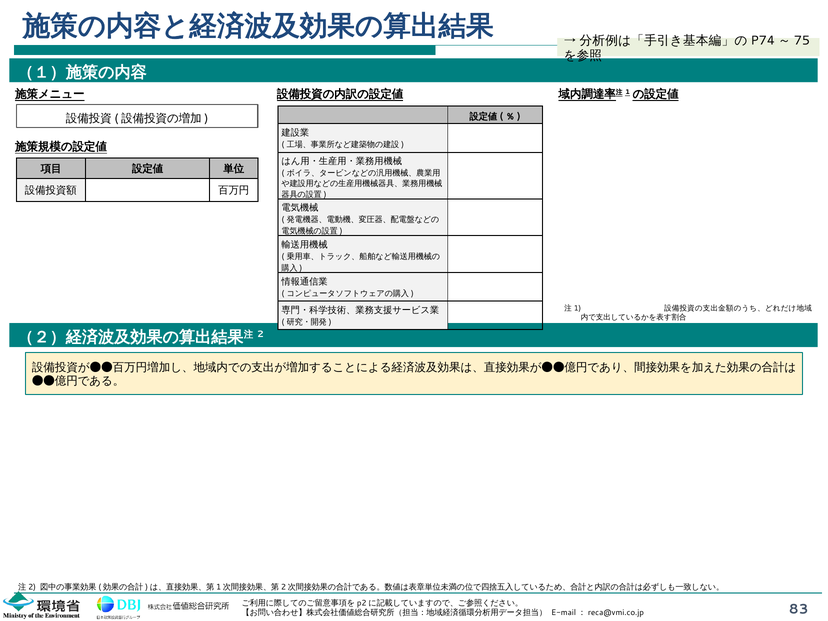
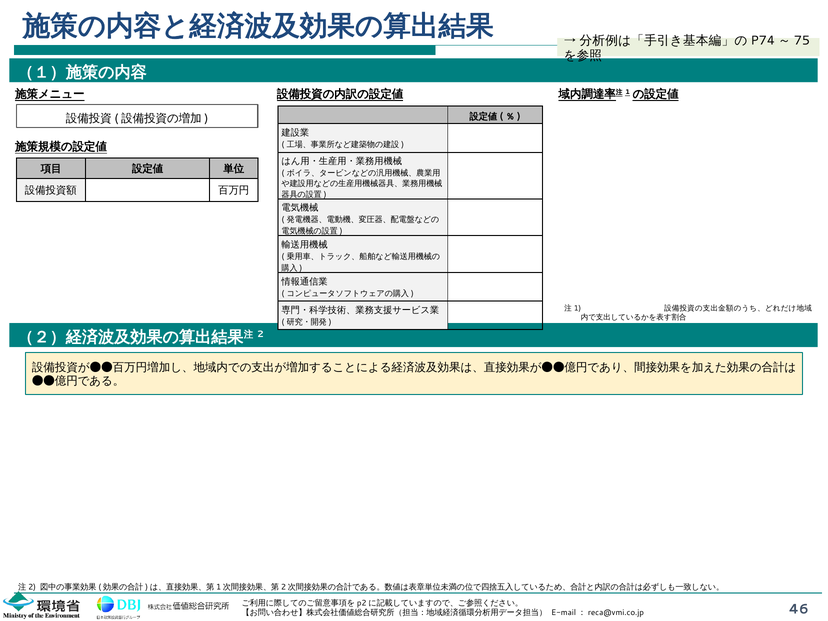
83: 83 -> 46
